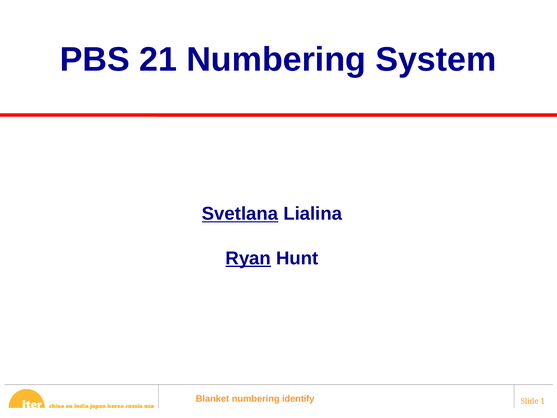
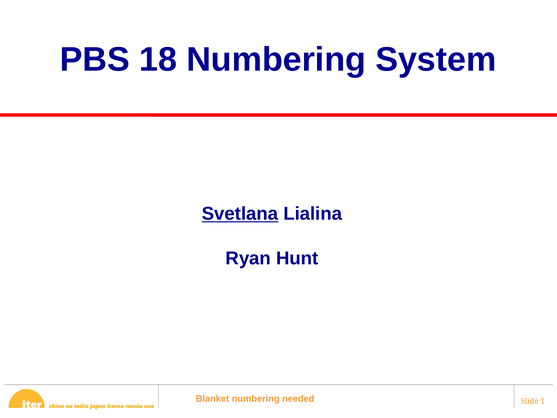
21: 21 -> 18
Ryan underline: present -> none
identify: identify -> needed
